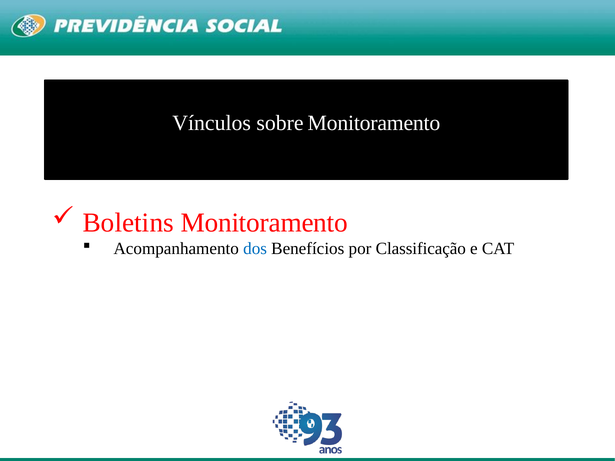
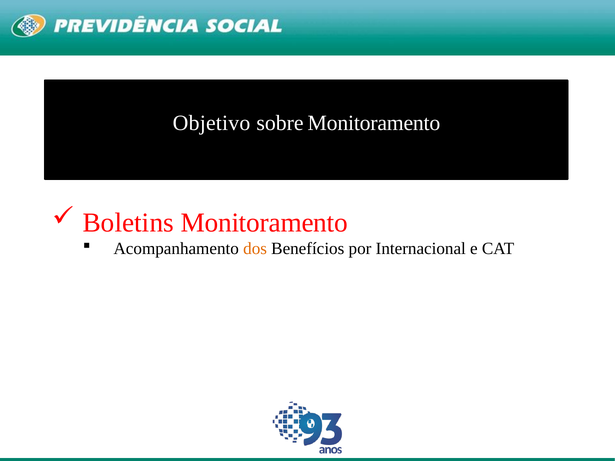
Vínculos: Vínculos -> Objetivo
dos colour: blue -> orange
Classificação: Classificação -> Internacional
